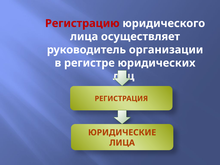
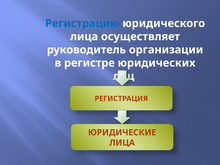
Регистрацию colour: red -> blue
